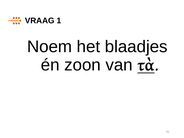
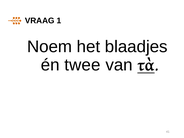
zoon: zoon -> twee
